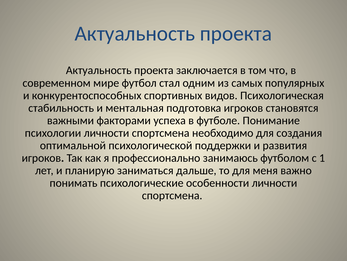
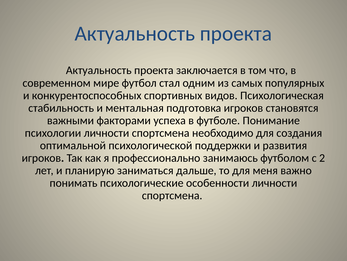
1: 1 -> 2
